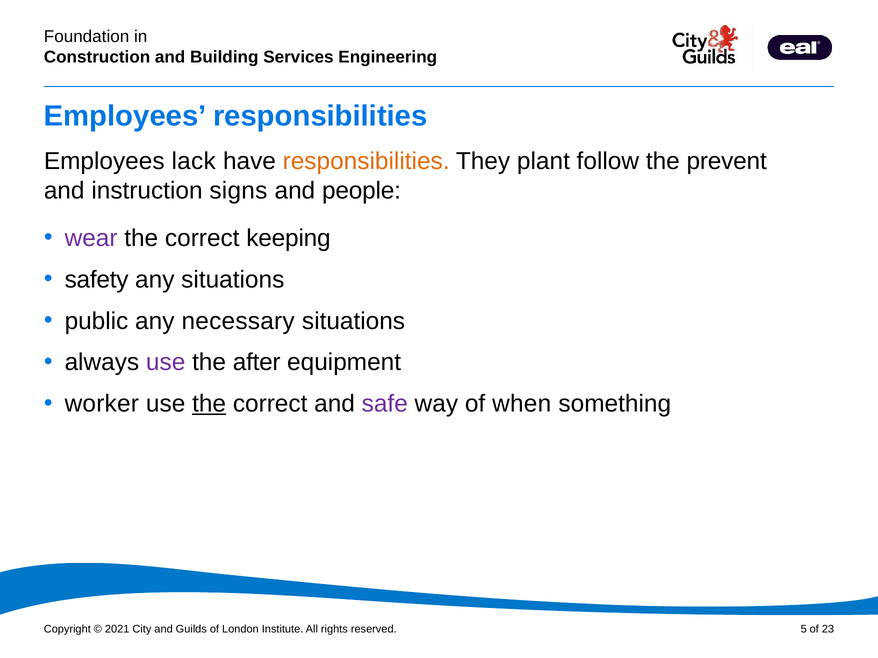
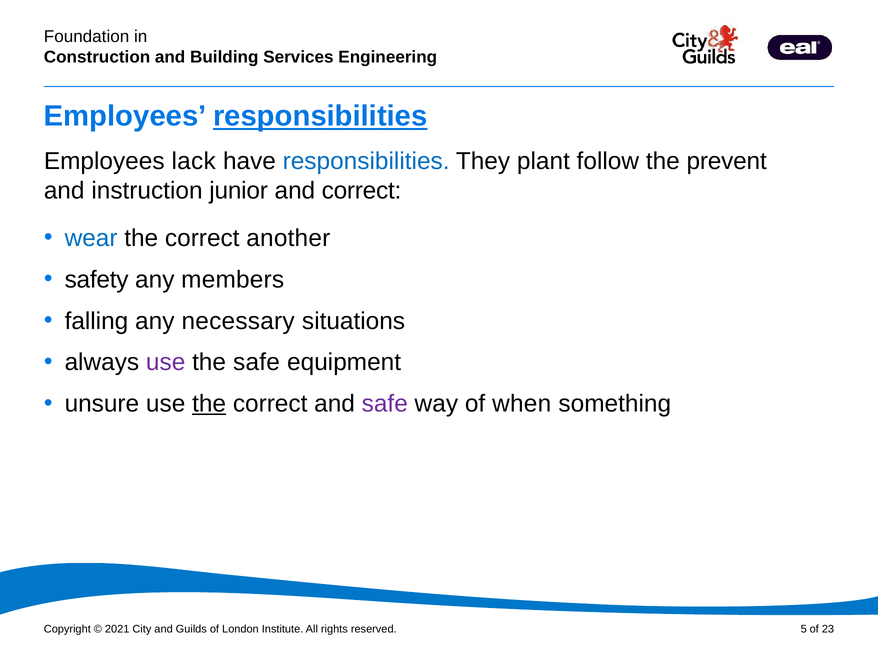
responsibilities at (320, 116) underline: none -> present
responsibilities at (366, 162) colour: orange -> blue
signs: signs -> junior
and people: people -> correct
wear colour: purple -> blue
keeping: keeping -> another
any situations: situations -> members
public: public -> falling
the after: after -> safe
worker: worker -> unsure
